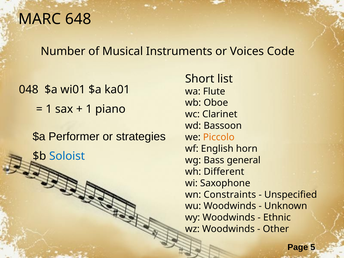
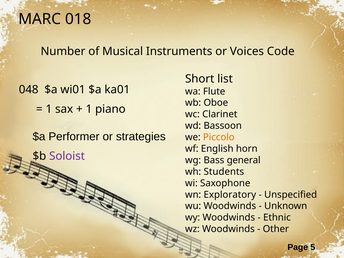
648: 648 -> 018
Soloist colour: blue -> purple
Different: Different -> Students
Constraints: Constraints -> Exploratory
